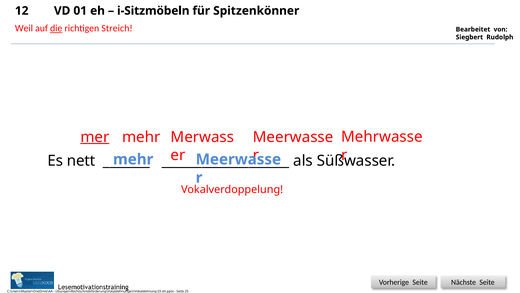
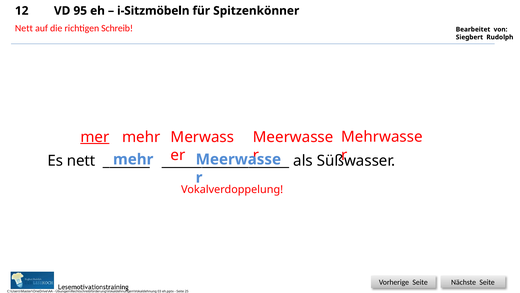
01: 01 -> 95
Weil at (24, 28): Weil -> Nett
die underline: present -> none
Streich: Streich -> Schreib
